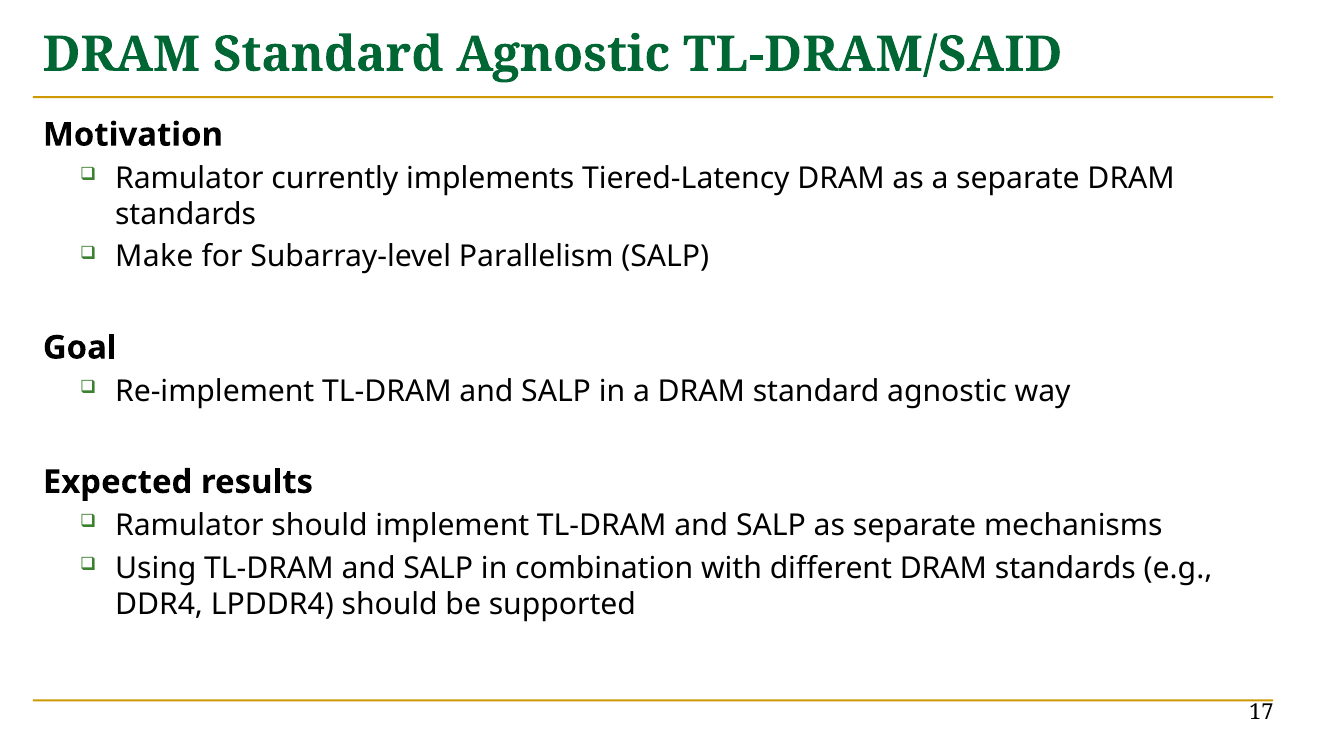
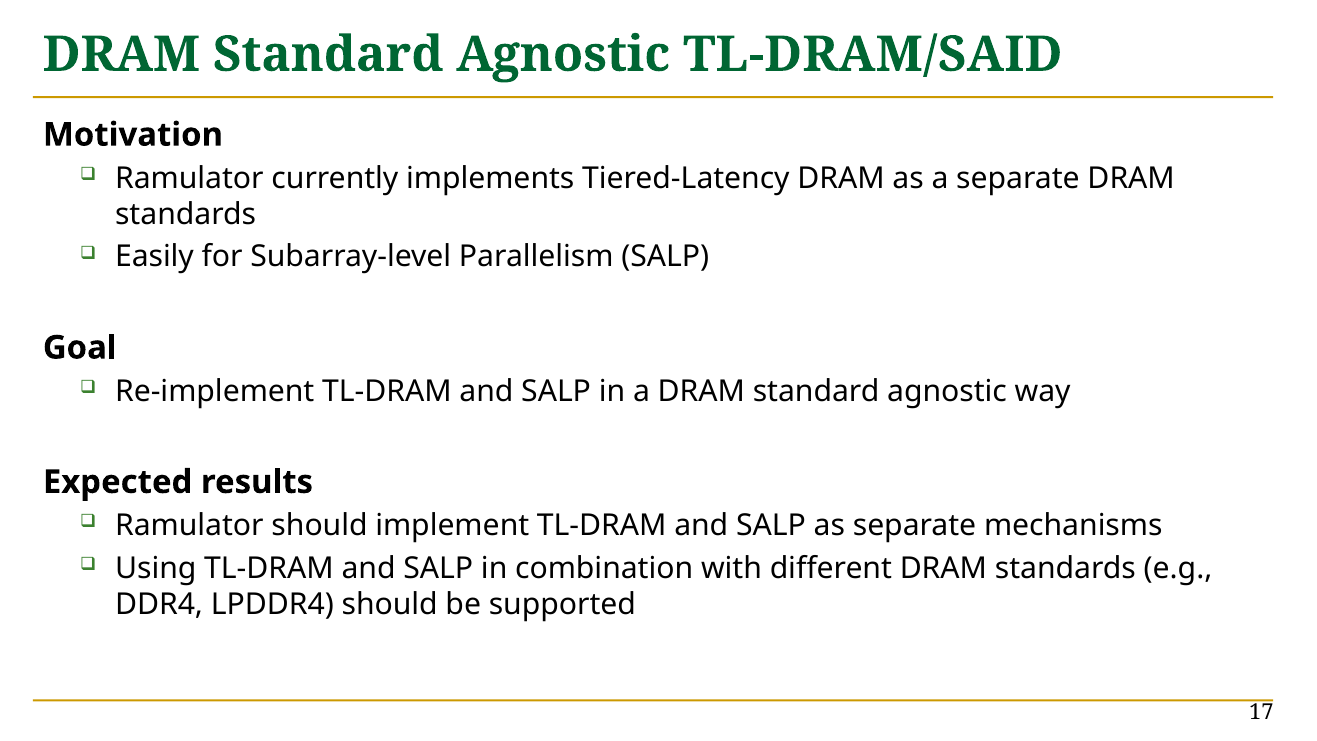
Make: Make -> Easily
